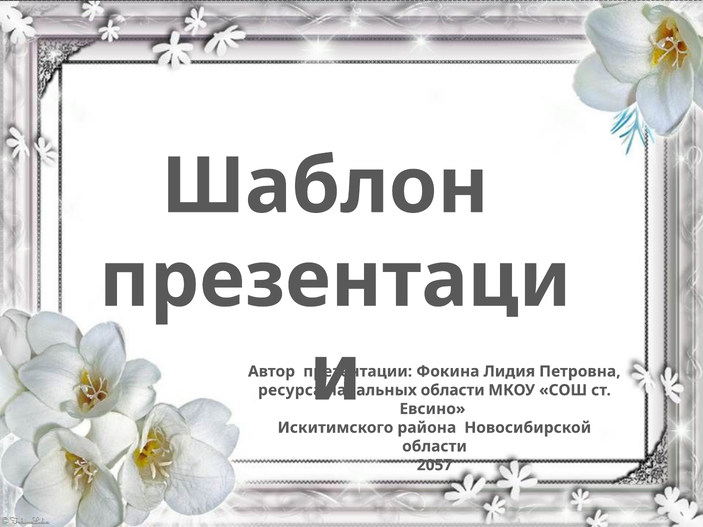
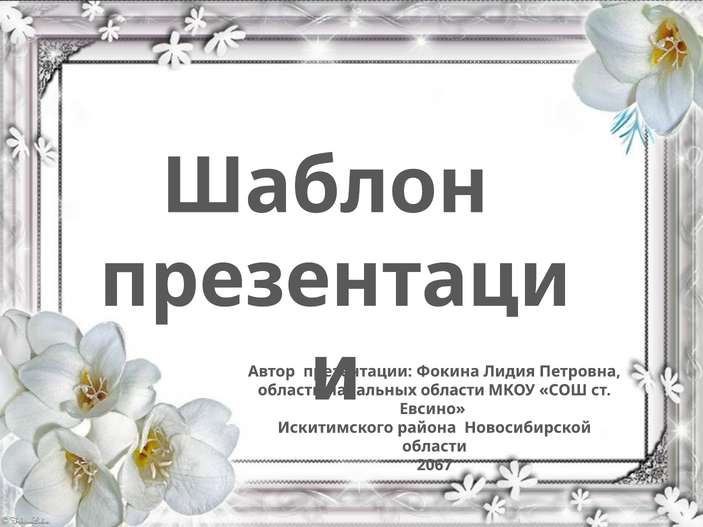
ресурса at (290, 390): ресурса -> области
2057: 2057 -> 2067
